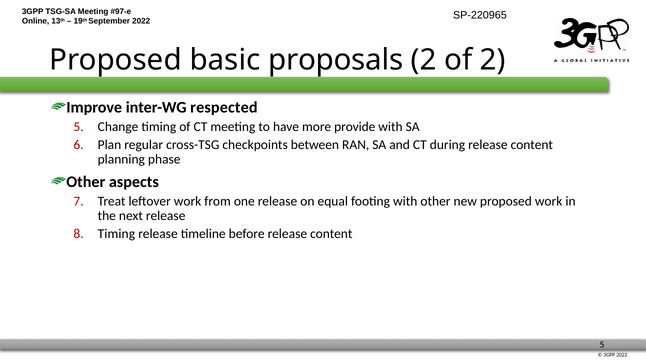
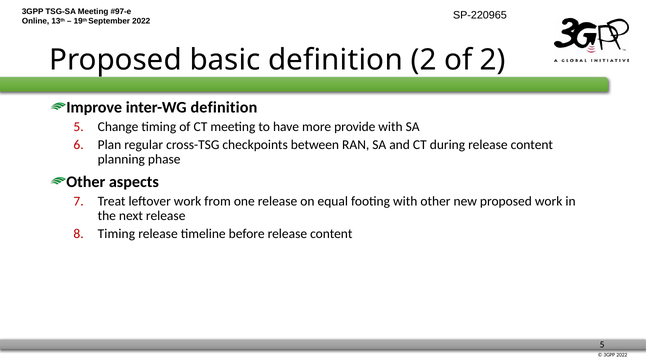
basic proposals: proposals -> definition
inter-WG respected: respected -> definition
